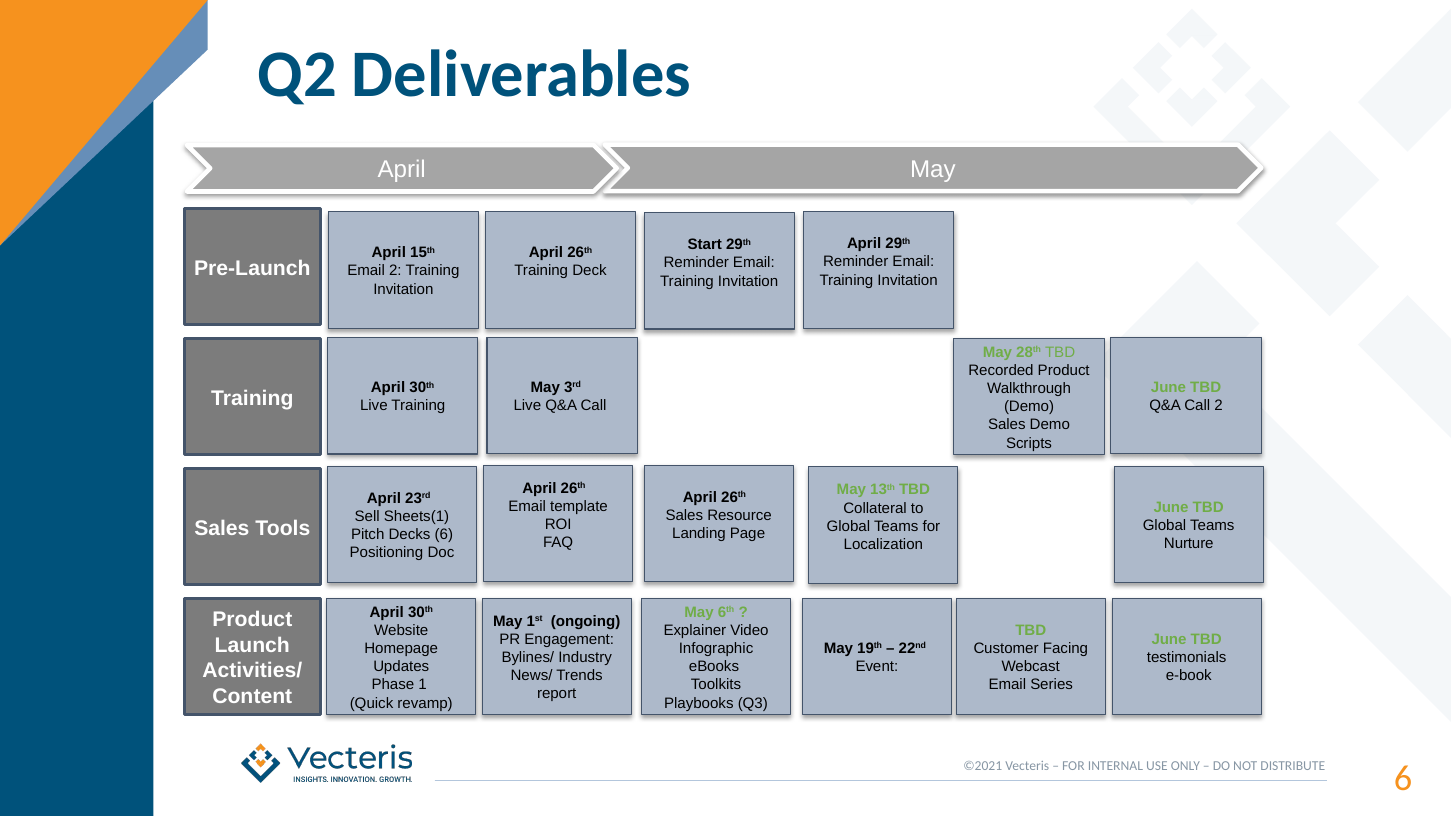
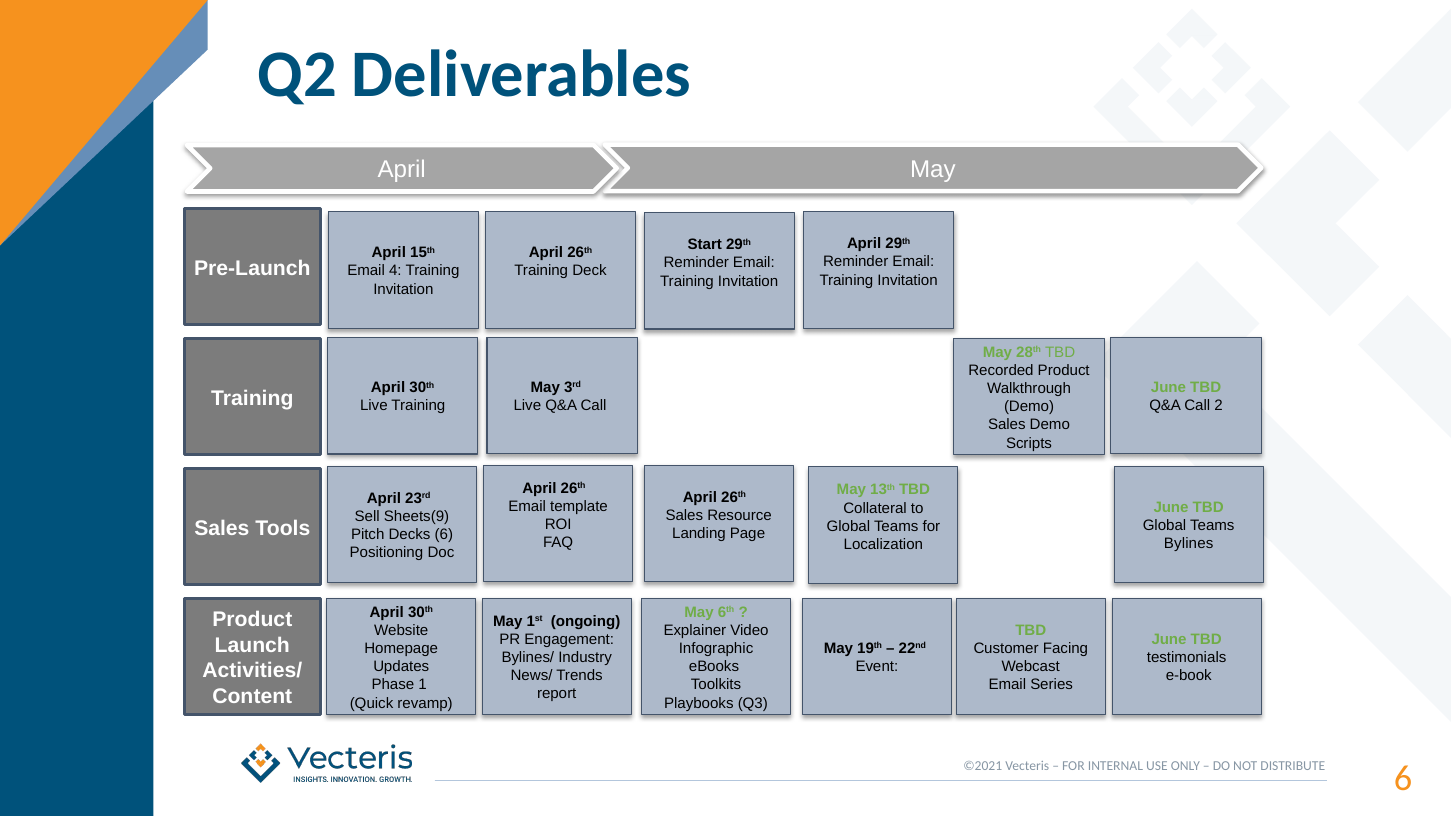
Email 2: 2 -> 4
Sheets(1: Sheets(1 -> Sheets(9
Nurture: Nurture -> Bylines
